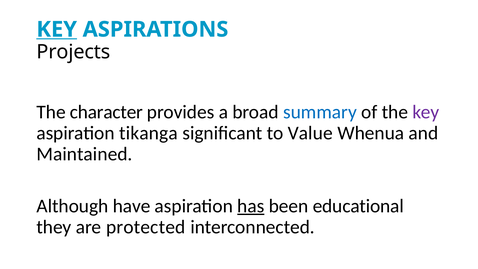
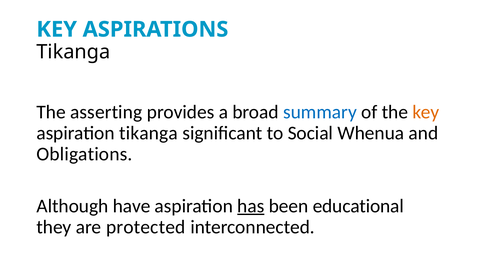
KEY at (57, 29) underline: present -> none
Projects at (73, 52): Projects -> Tikanga
character: character -> asserting
key at (426, 112) colour: purple -> orange
Value: Value -> Social
Maintained: Maintained -> Obligations
